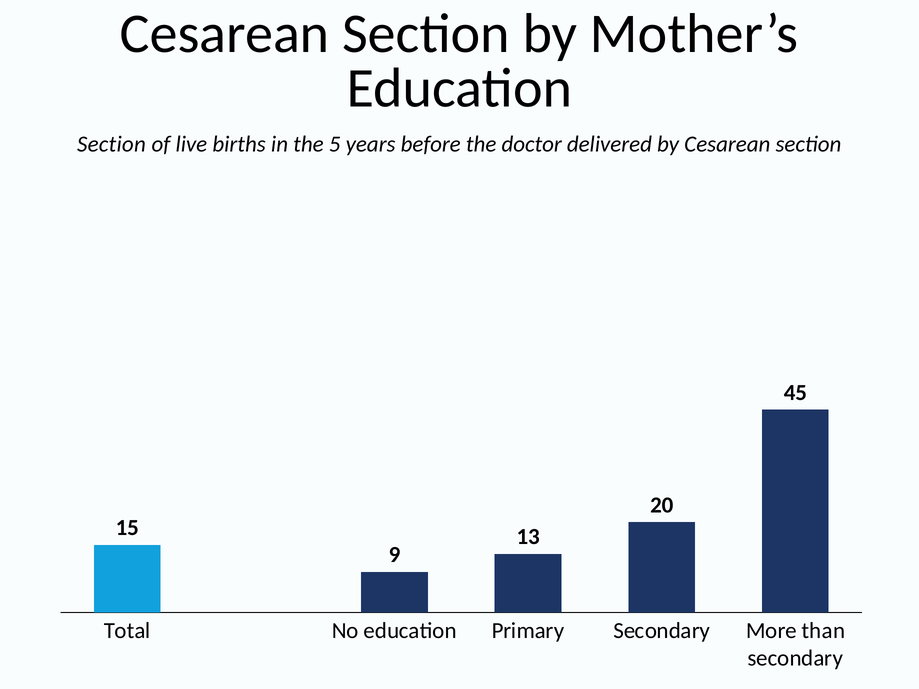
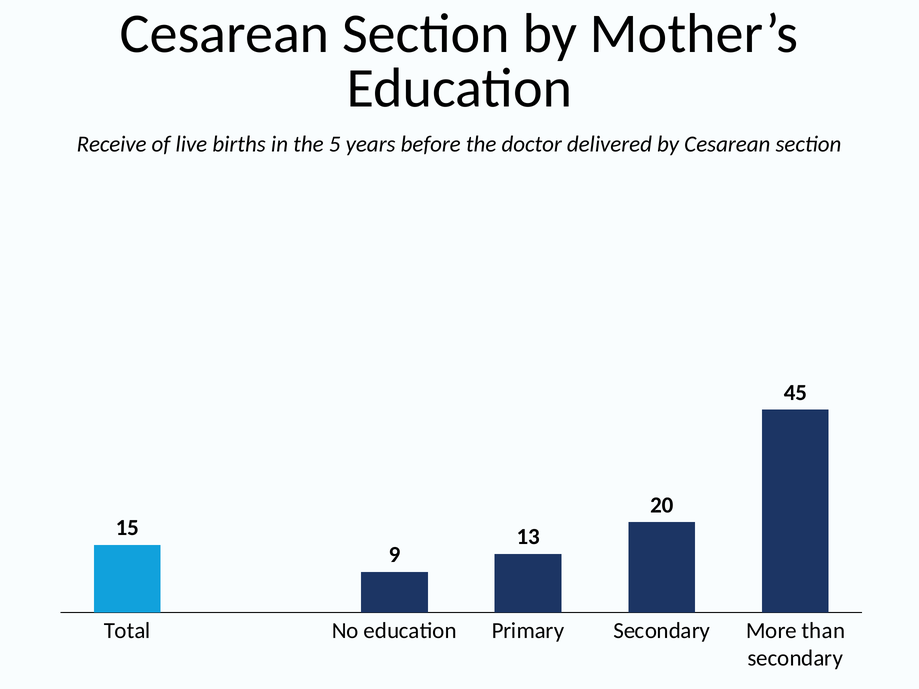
Section at (111, 144): Section -> Receive
